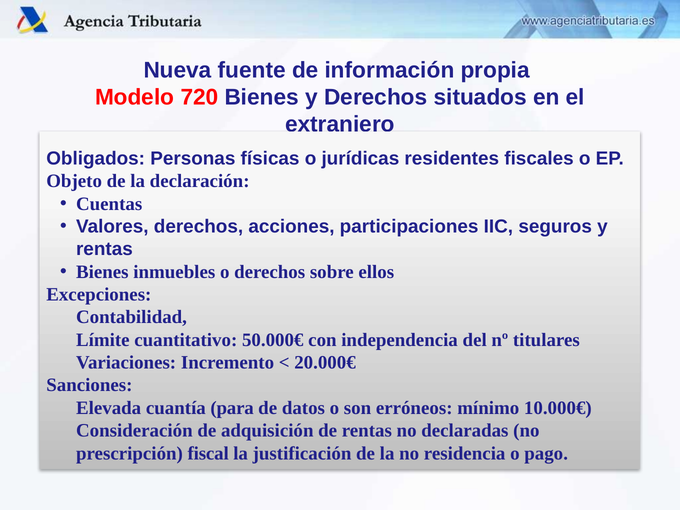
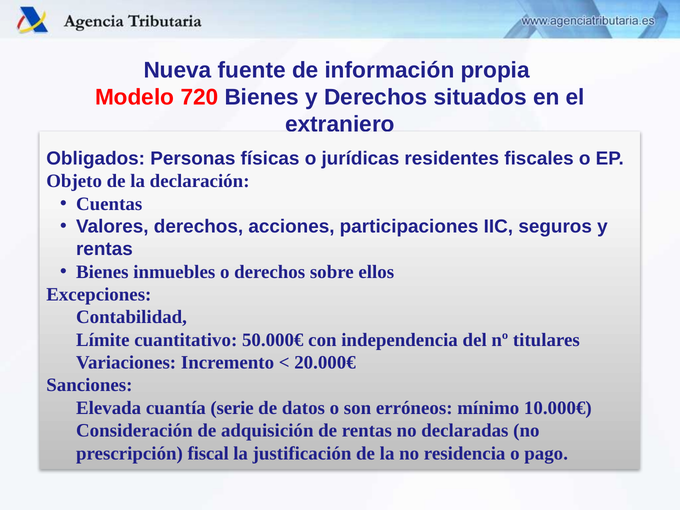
para: para -> serie
